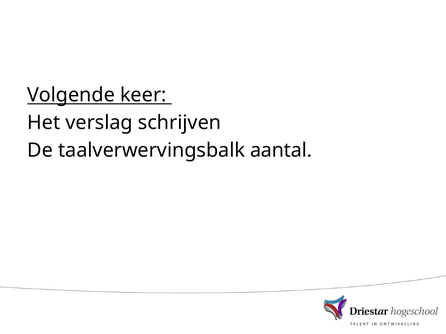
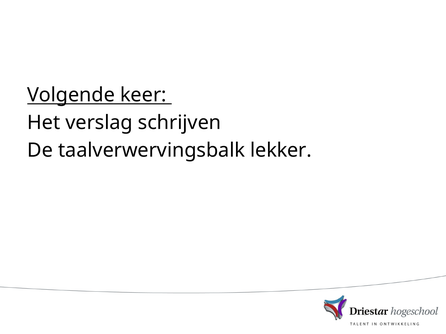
aantal: aantal -> lekker
